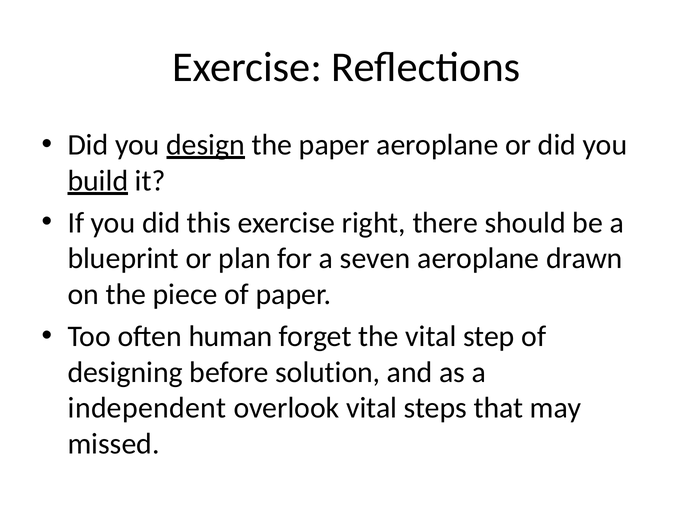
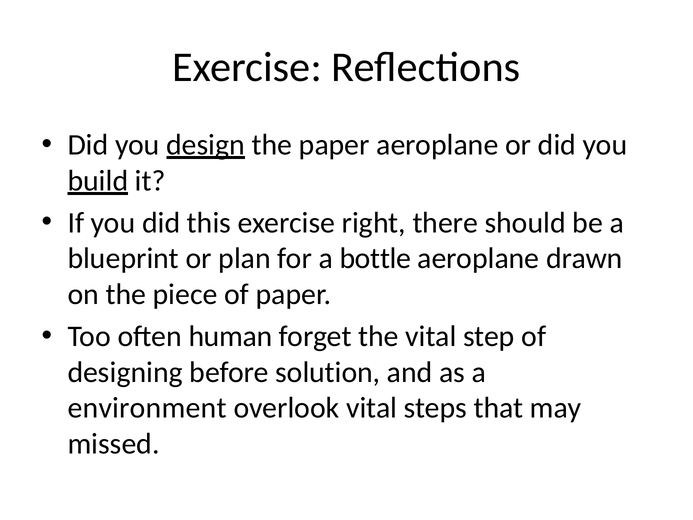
seven: seven -> bottle
independent: independent -> environment
